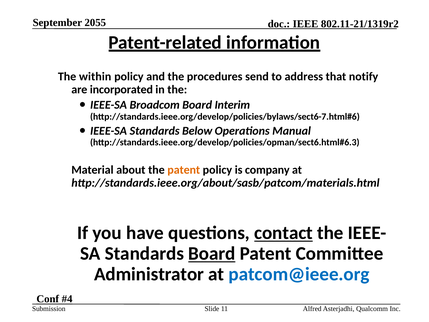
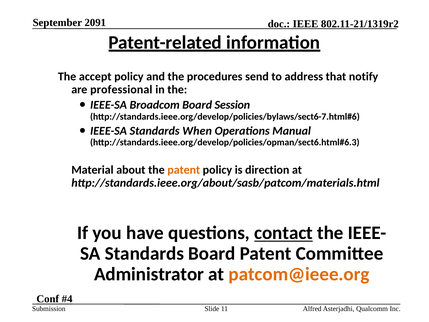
2055: 2055 -> 2091
within: within -> accept
incorporated: incorporated -> professional
Interim: Interim -> Session
Below: Below -> When
company: company -> direction
Board at (212, 253) underline: present -> none
patcom@ieee.org colour: blue -> orange
